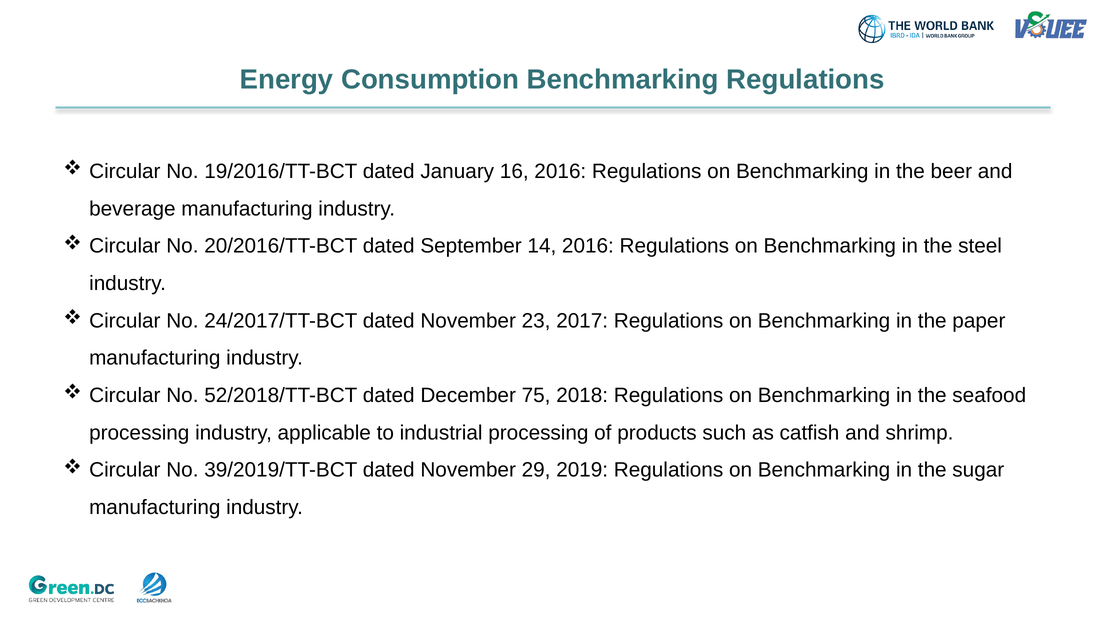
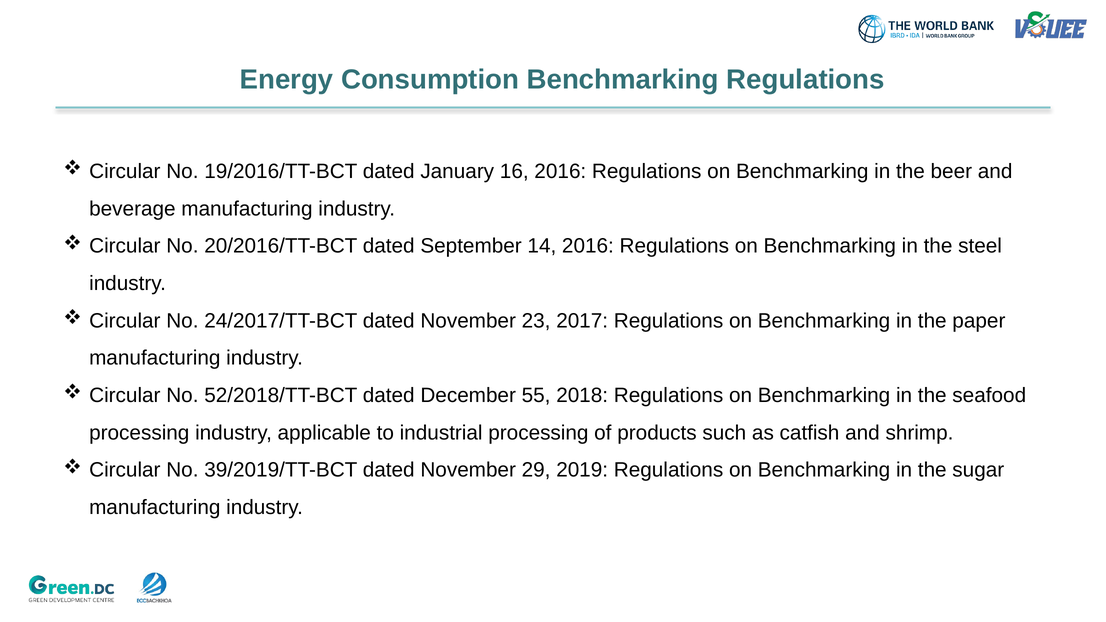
75: 75 -> 55
